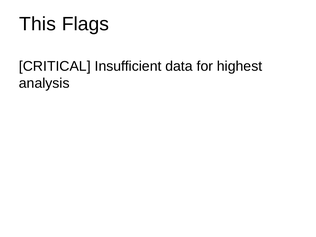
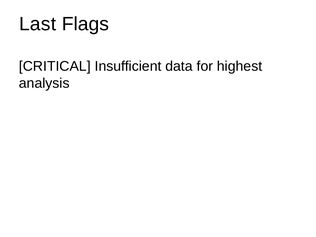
This: This -> Last
